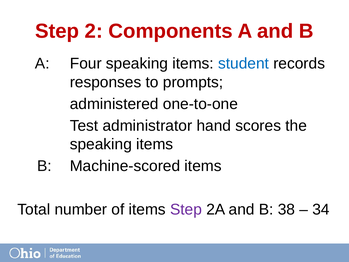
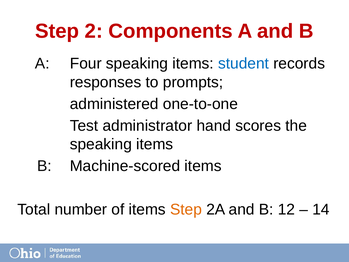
Step at (186, 209) colour: purple -> orange
38: 38 -> 12
34: 34 -> 14
